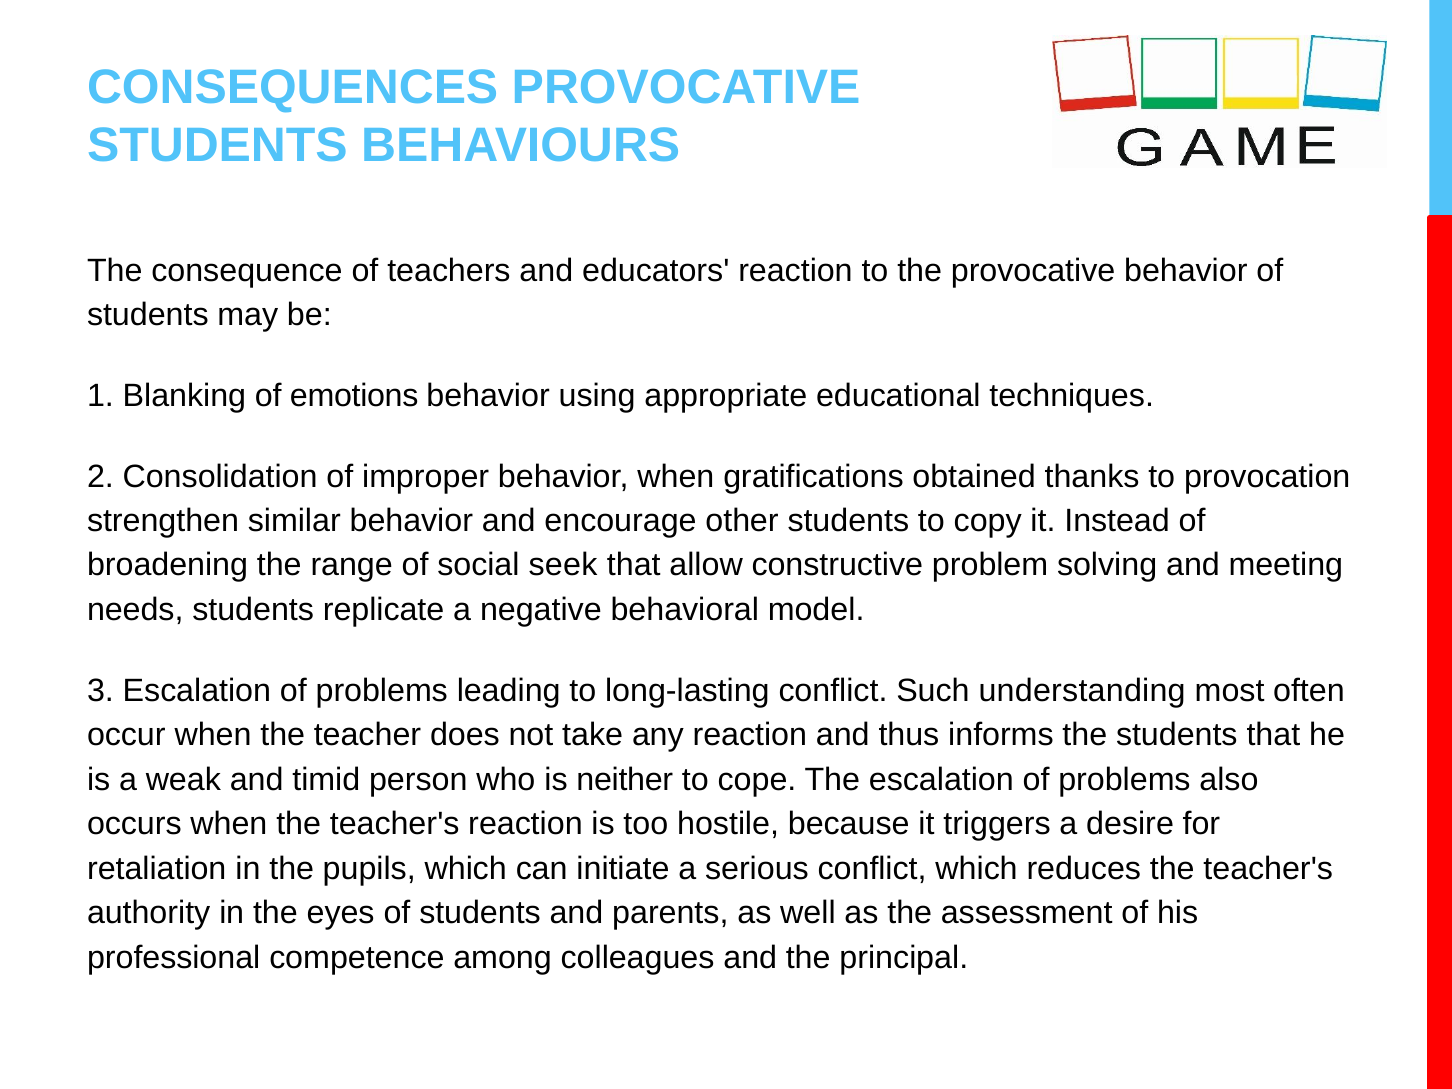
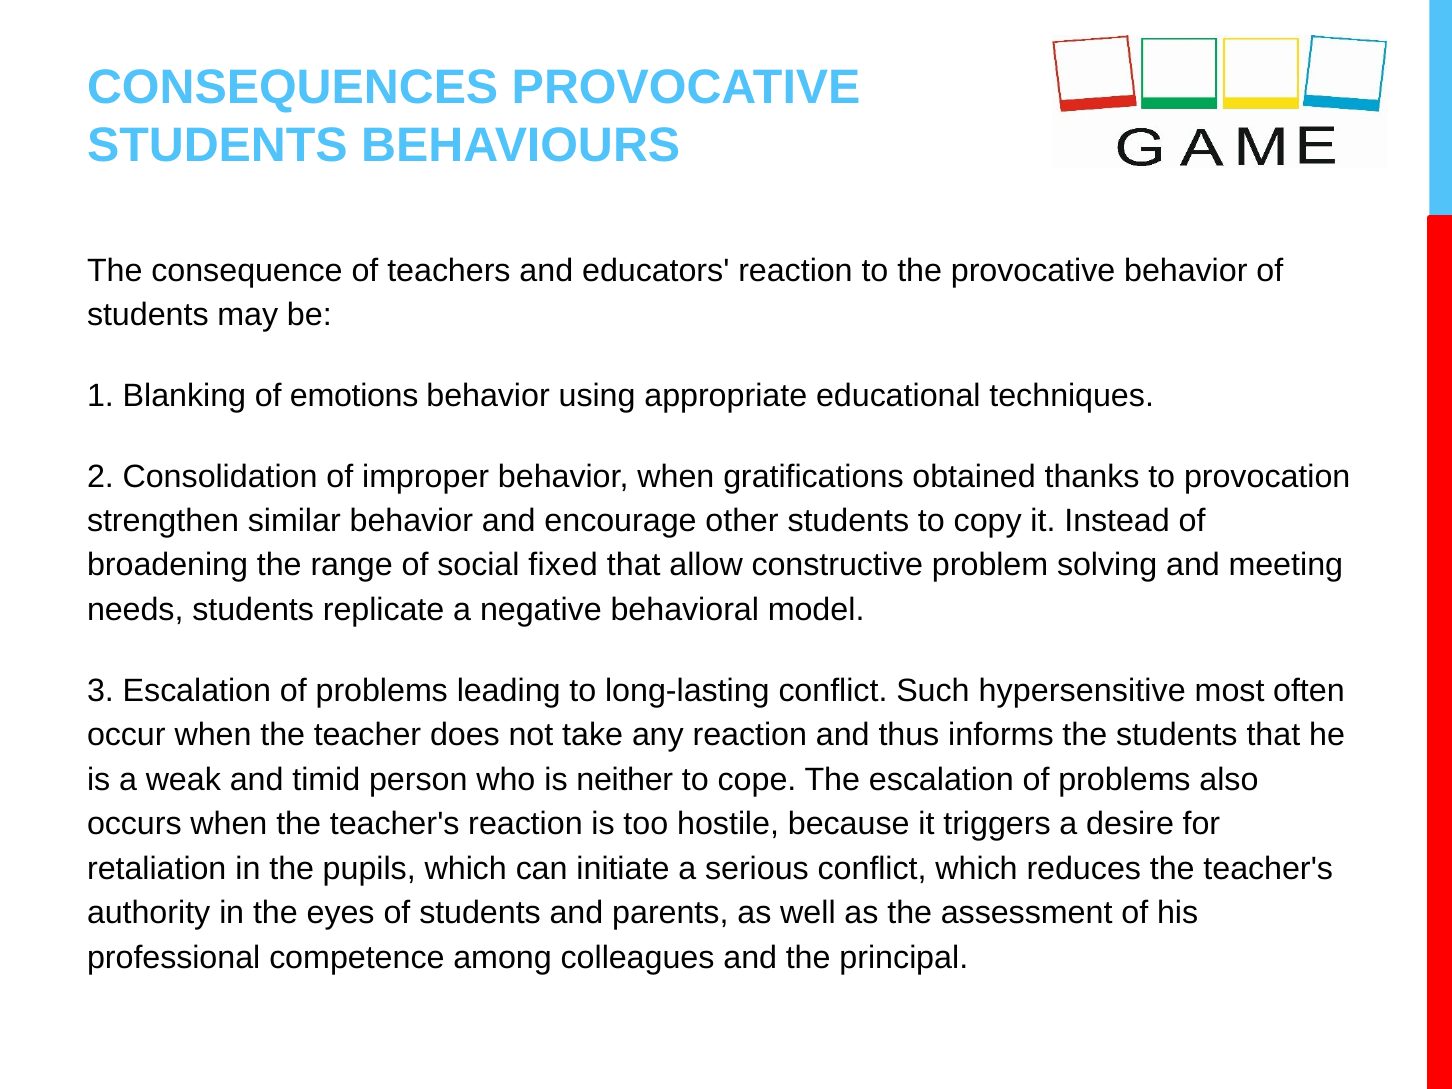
seek: seek -> fixed
understanding: understanding -> hypersensitive
